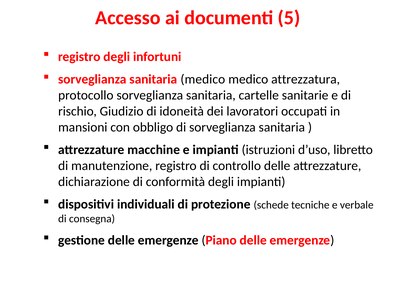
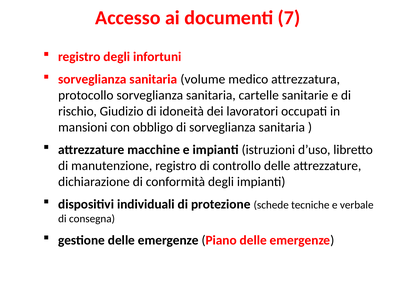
5: 5 -> 7
sanitaria medico: medico -> volume
